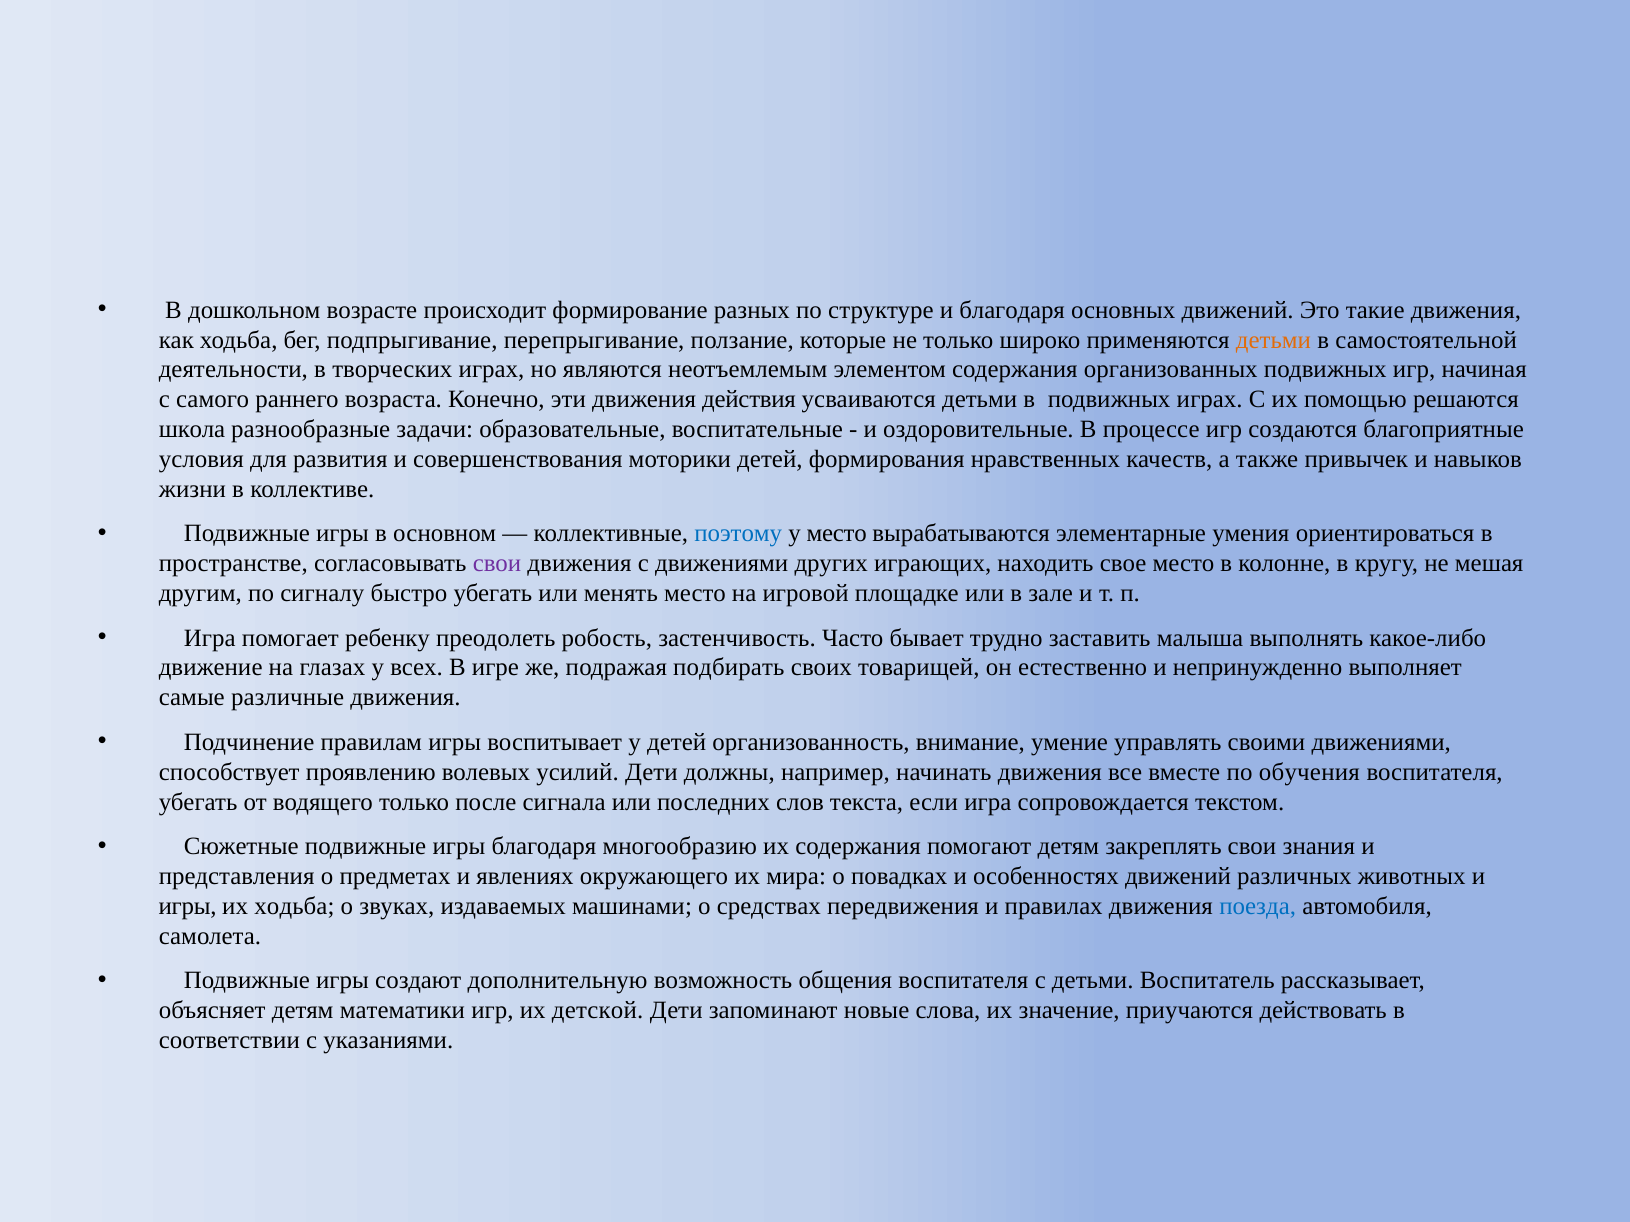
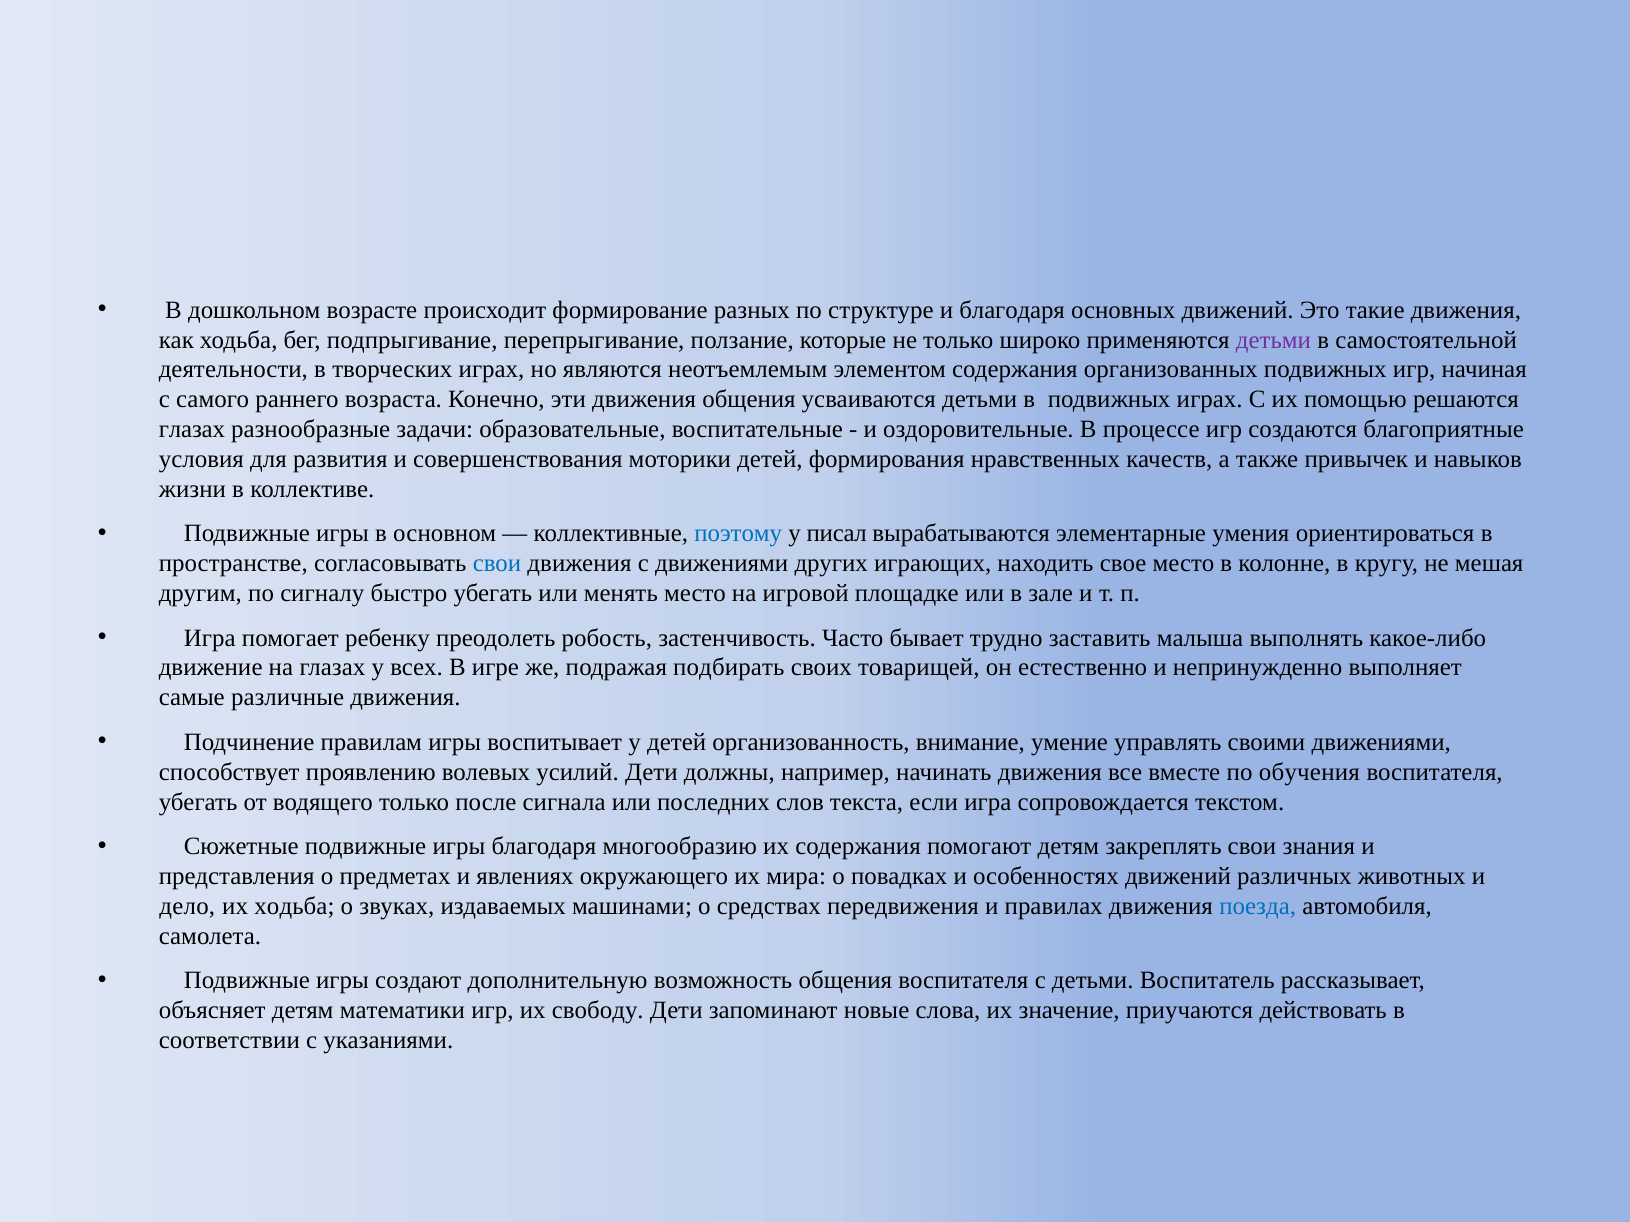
детьми at (1273, 340) colour: orange -> purple
движения действия: действия -> общения
школа at (192, 430): школа -> глазах
у место: место -> писал
свои at (497, 564) colour: purple -> blue
игры at (188, 906): игры -> дело
детской: детской -> свободу
